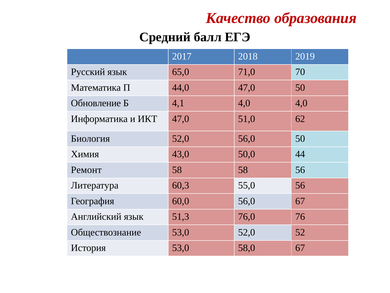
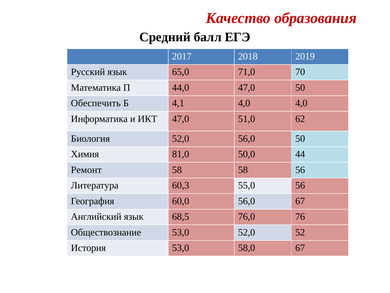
Обновление: Обновление -> Обеспечить
43,0: 43,0 -> 81,0
51,3: 51,3 -> 68,5
